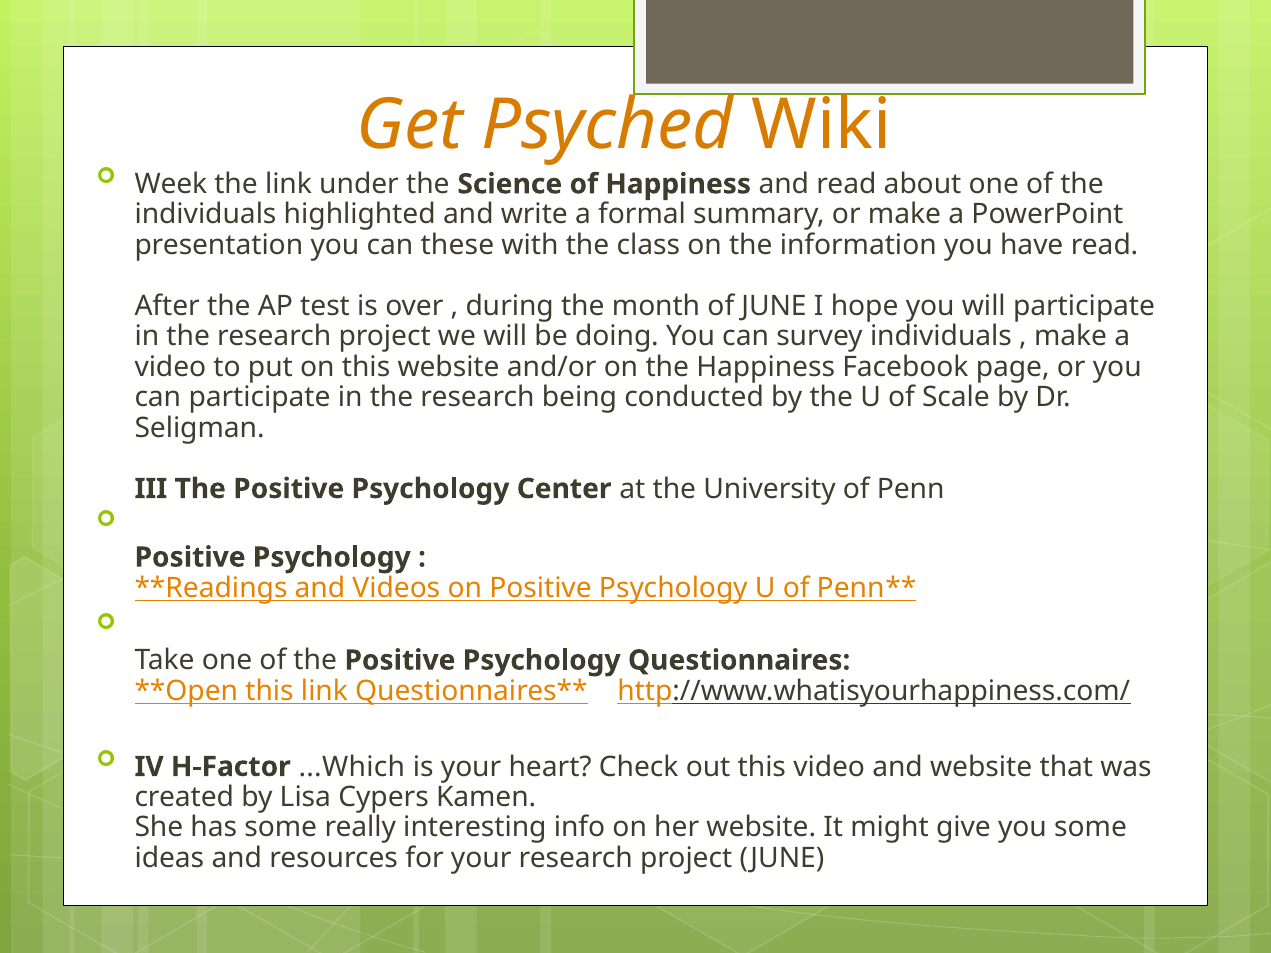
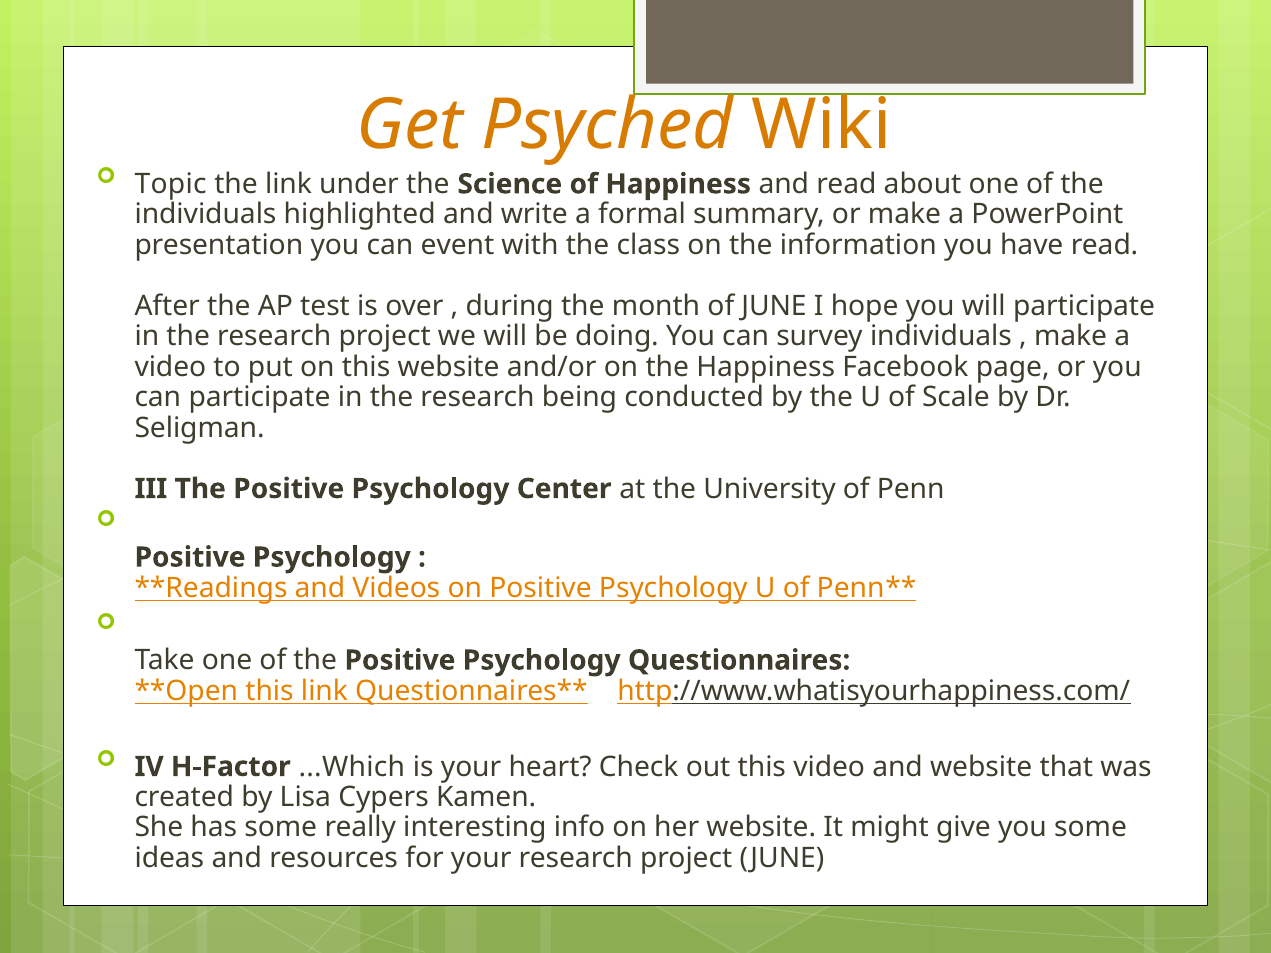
Week: Week -> Topic
these: these -> event
